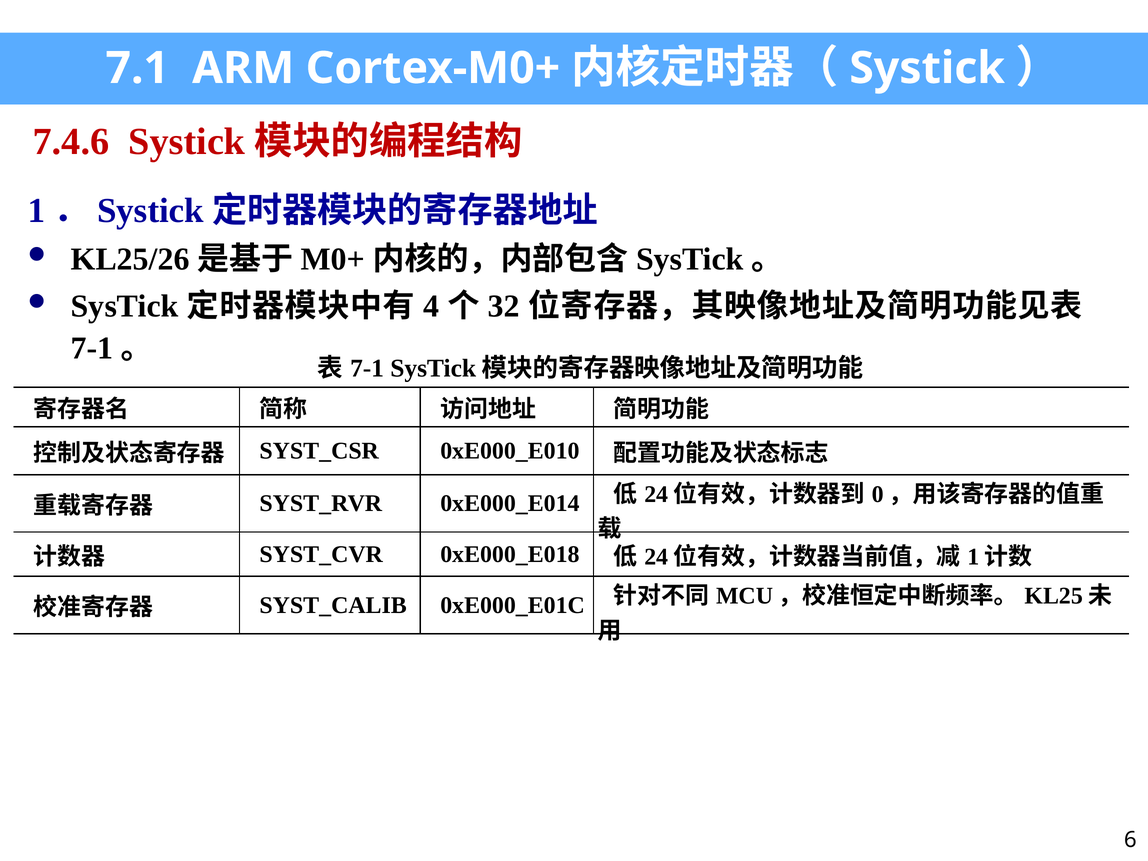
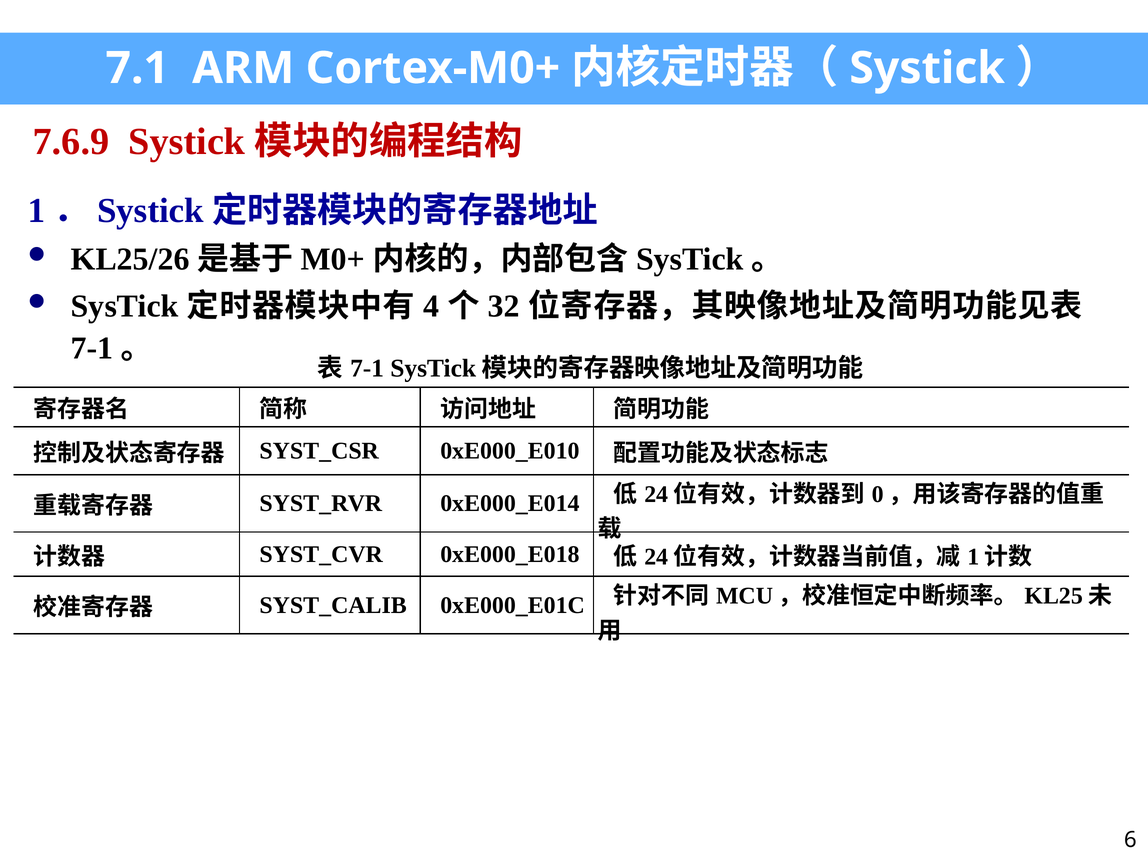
7.4.6: 7.4.6 -> 7.6.9
